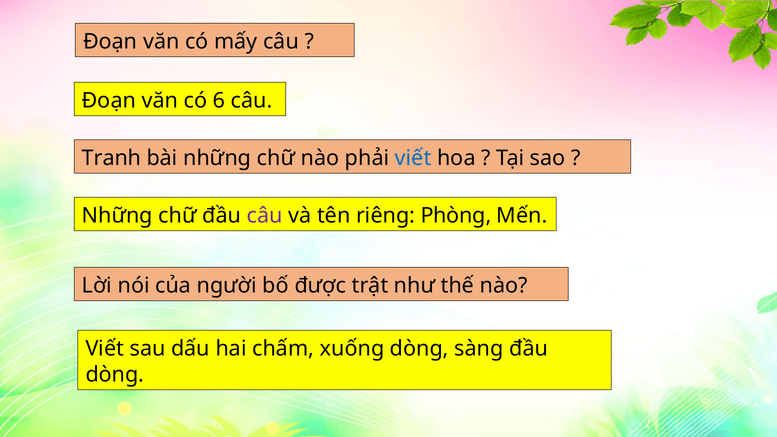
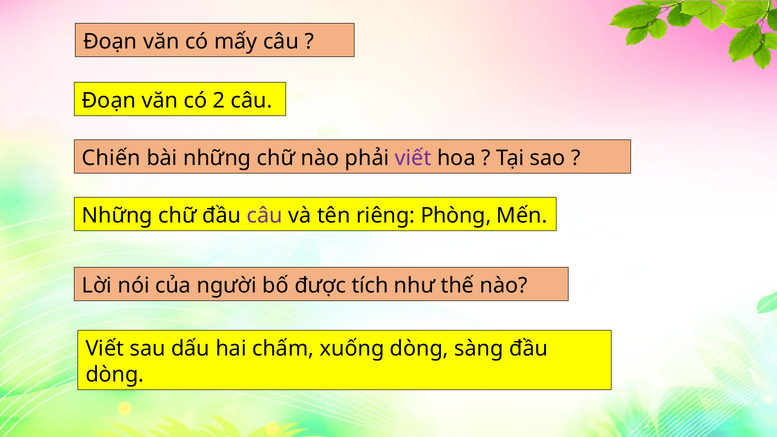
6: 6 -> 2
Tranh: Tranh -> Chiến
viết at (413, 158) colour: blue -> purple
trật: trật -> tích
